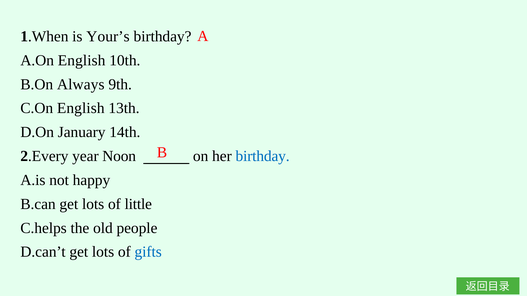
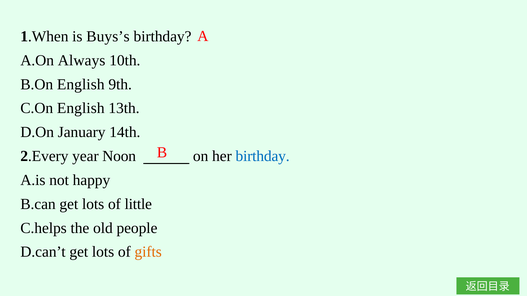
Your’s: Your’s -> Buys’s
A.On English: English -> Always
B.On Always: Always -> English
gifts colour: blue -> orange
